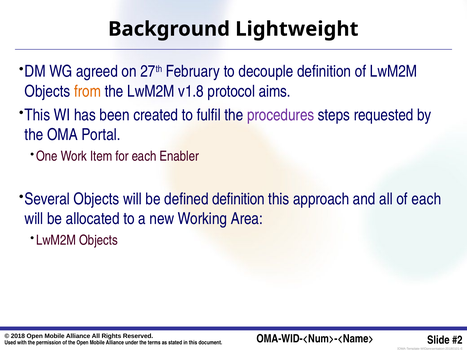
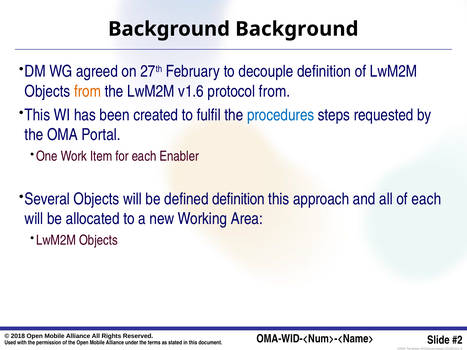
Background Lightweight: Lightweight -> Background
v1.8: v1.8 -> v1.6
protocol aims: aims -> from
procedures colour: purple -> blue
